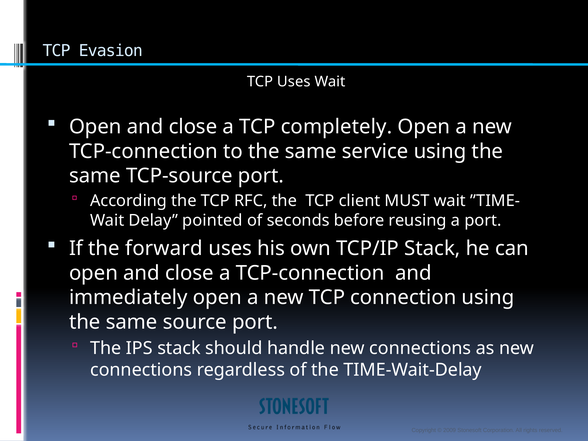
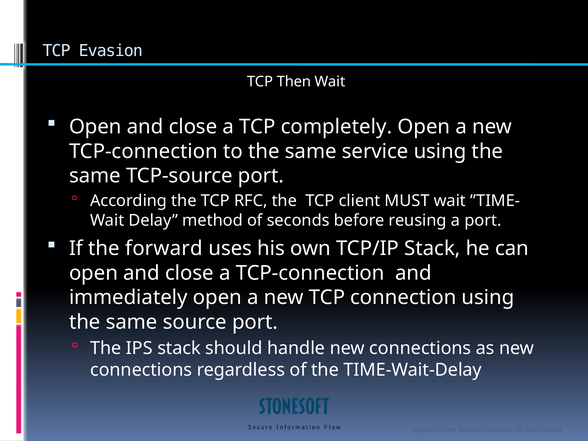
TCP Uses: Uses -> Then
pointed: pointed -> method
